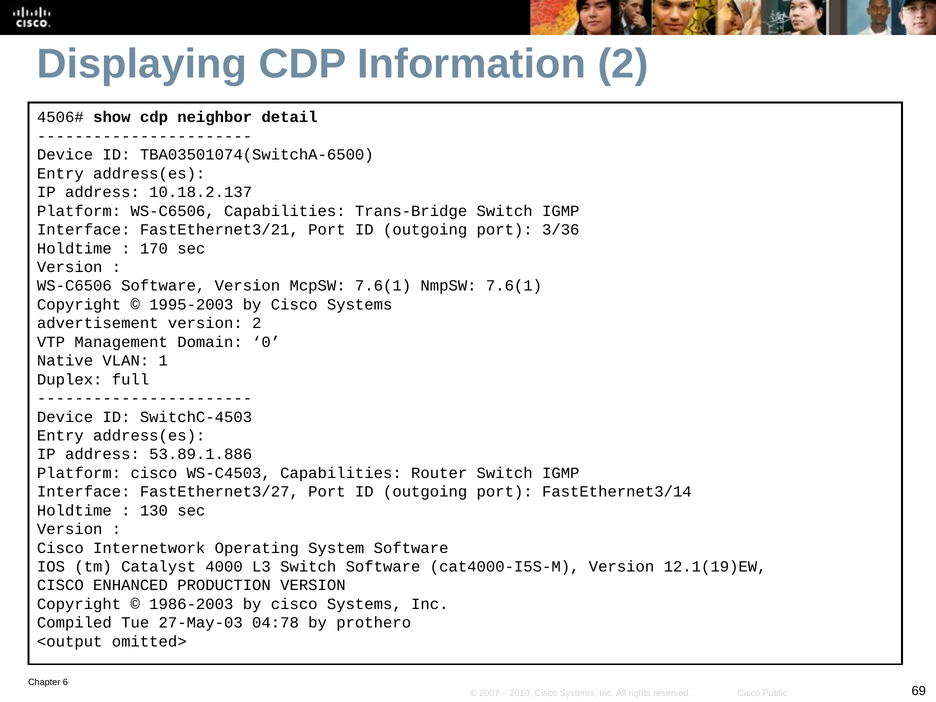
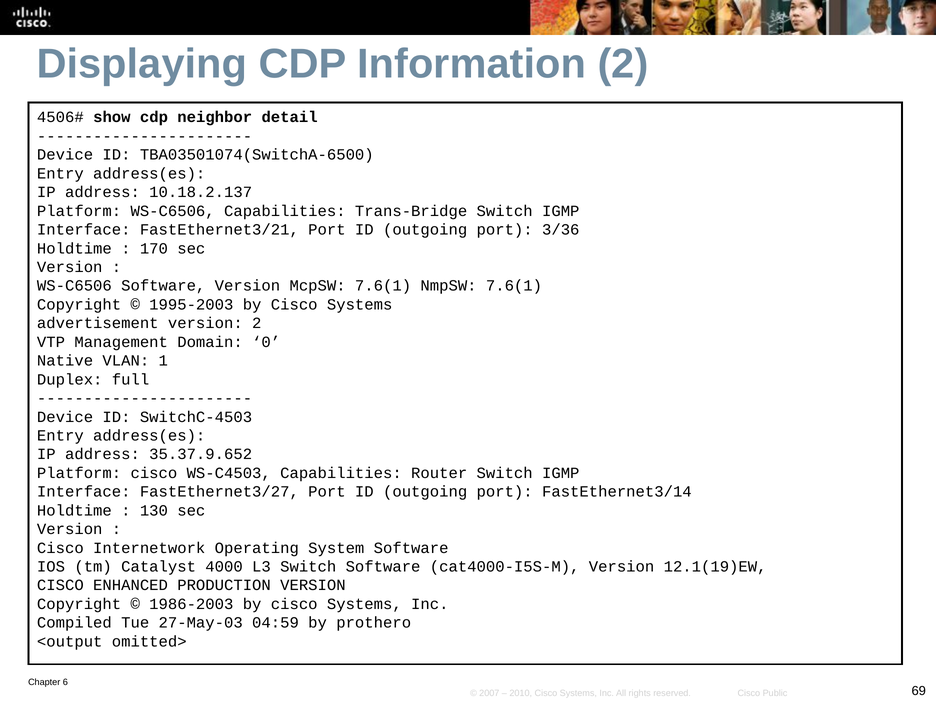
53.89.1.886: 53.89.1.886 -> 35.37.9.652
04:78: 04:78 -> 04:59
